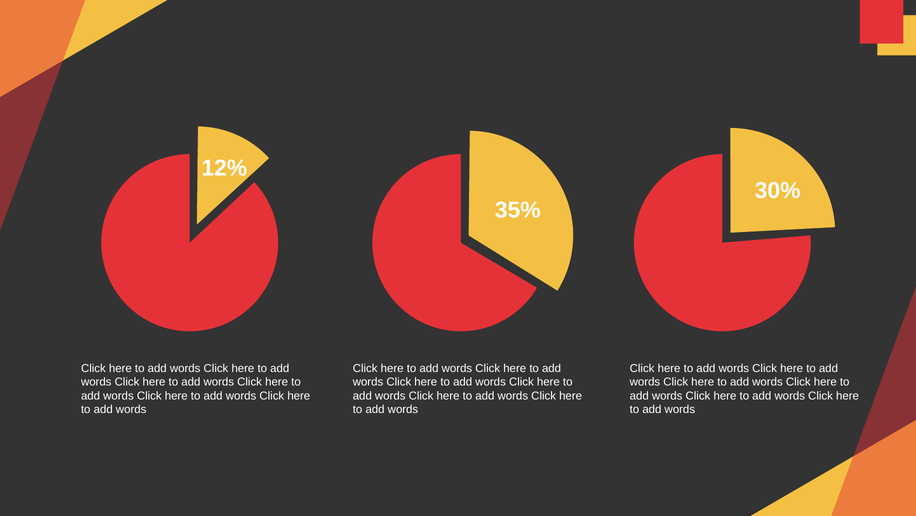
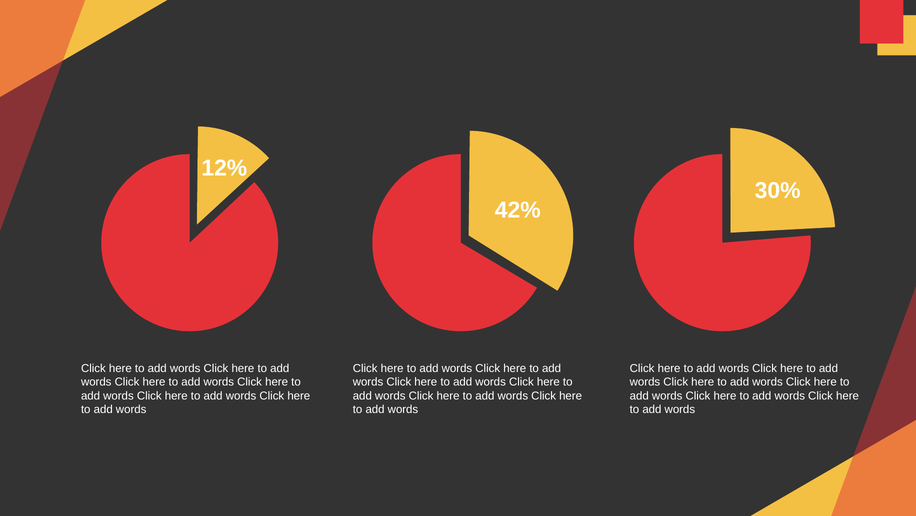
35%: 35% -> 42%
